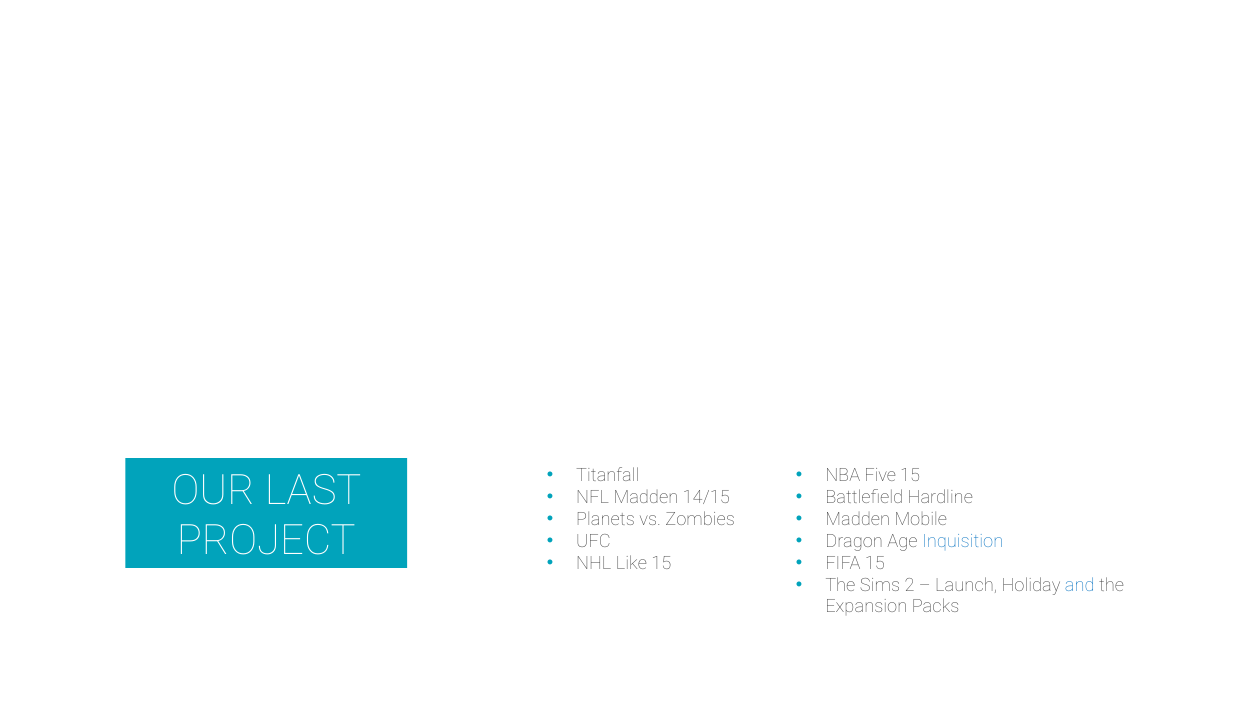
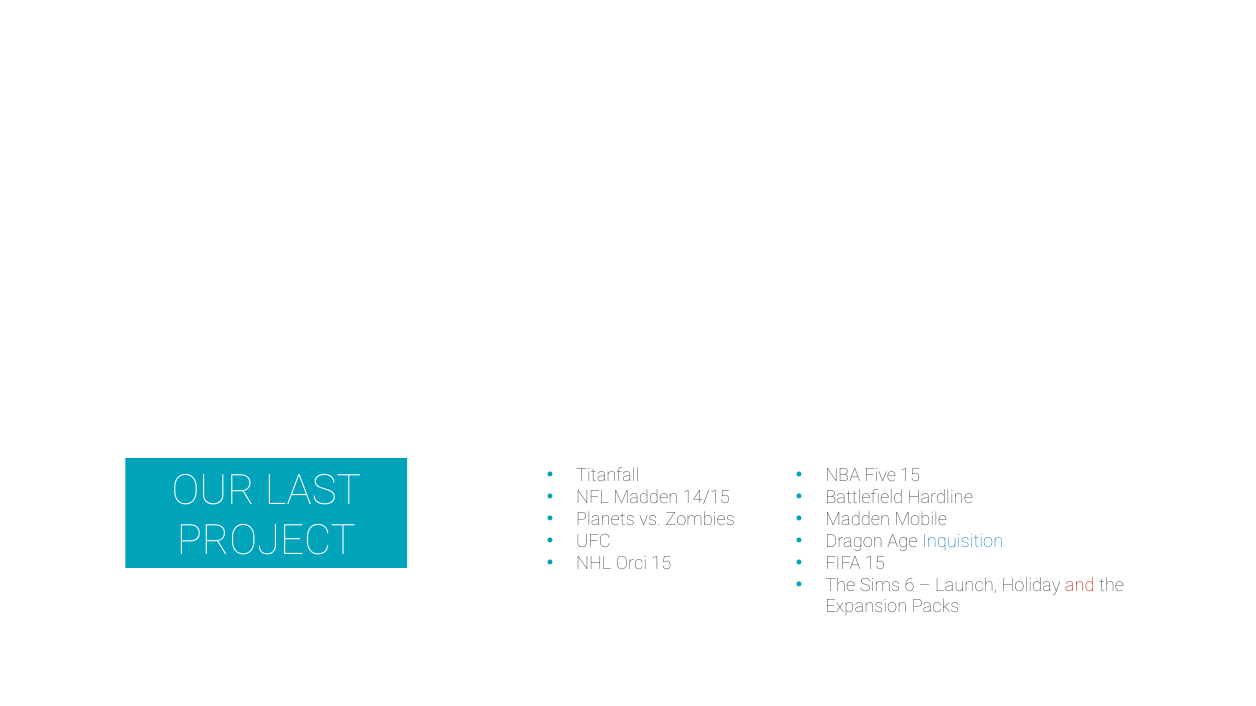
Like: Like -> Orci
2: 2 -> 6
and colour: blue -> red
